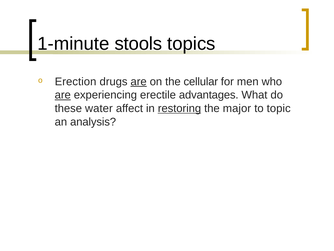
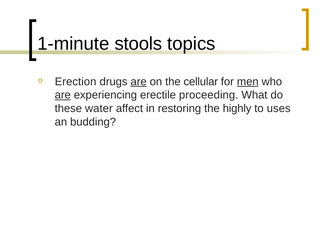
men underline: none -> present
advantages: advantages -> proceeding
restoring underline: present -> none
major: major -> highly
topic: topic -> uses
analysis: analysis -> budding
